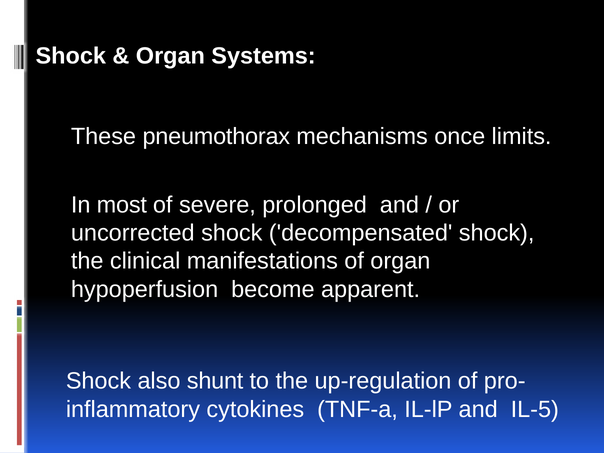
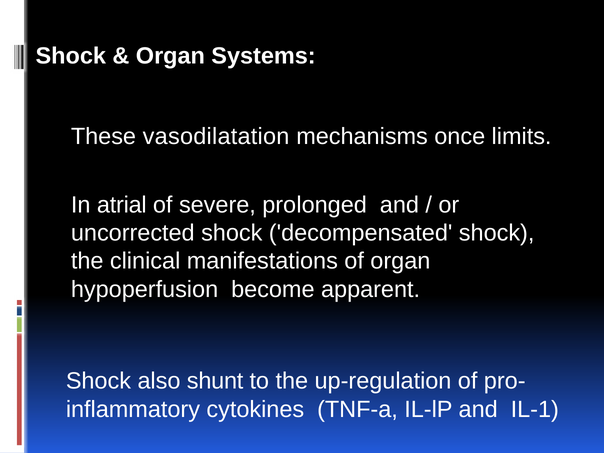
pneumothorax: pneumothorax -> vasodilatation
most: most -> atrial
IL-5: IL-5 -> IL-1
